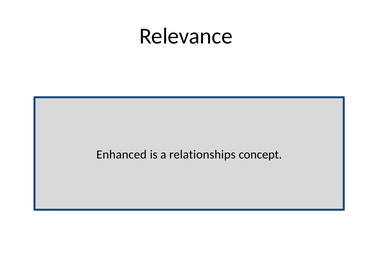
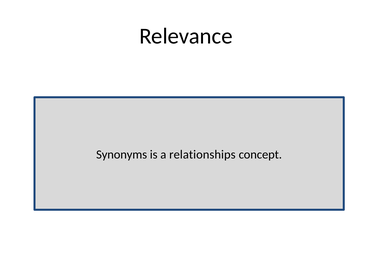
Enhanced: Enhanced -> Synonyms
